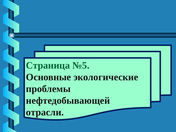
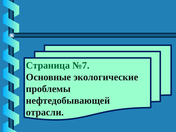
№5: №5 -> №7
